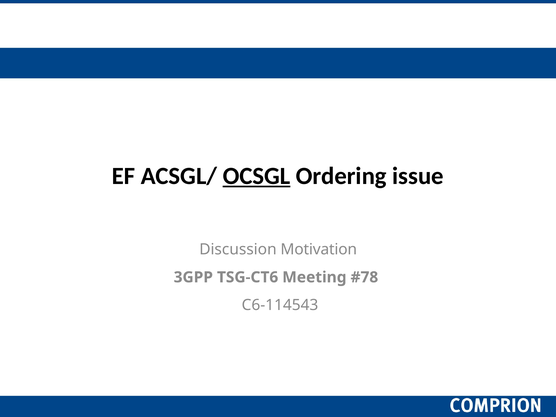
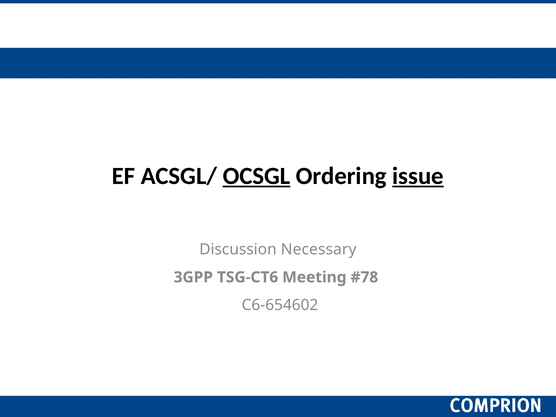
issue underline: none -> present
Motivation: Motivation -> Necessary
C6-114543: C6-114543 -> C6-654602
